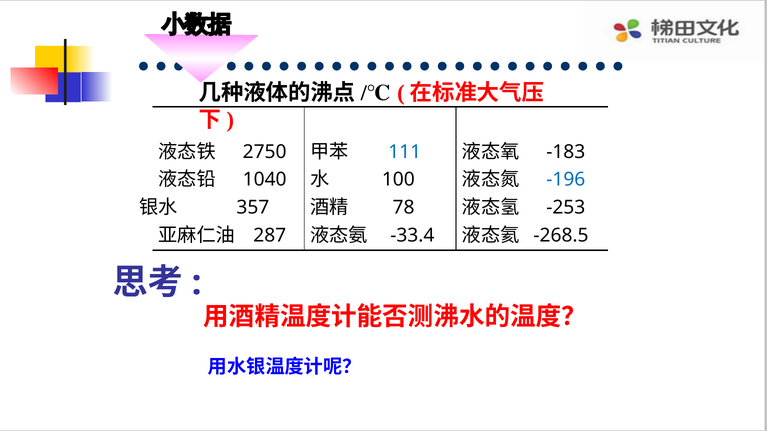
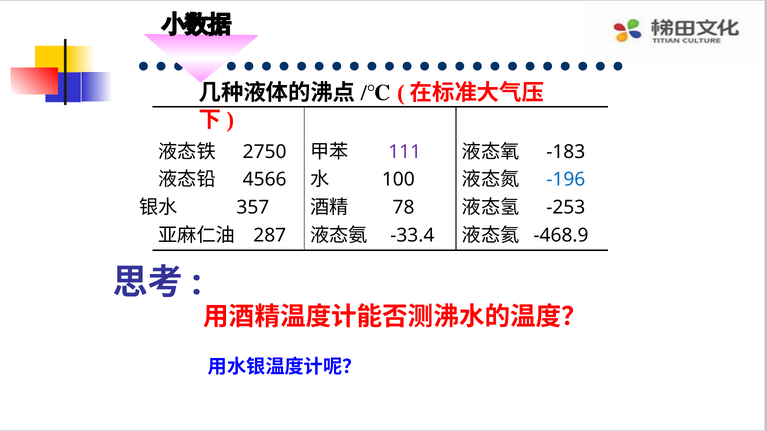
111 colour: blue -> purple
1040: 1040 -> 4566
-268.5: -268.5 -> -468.9
